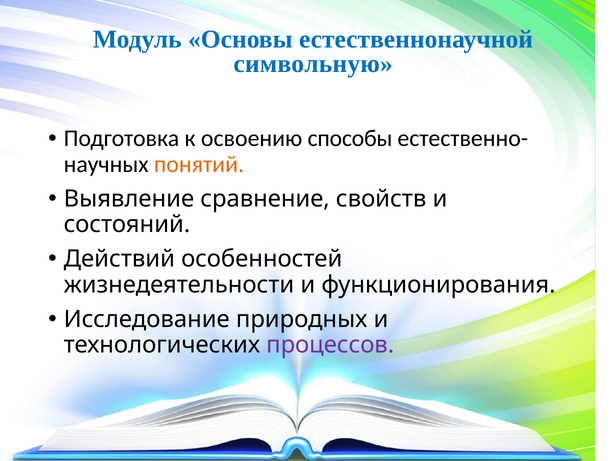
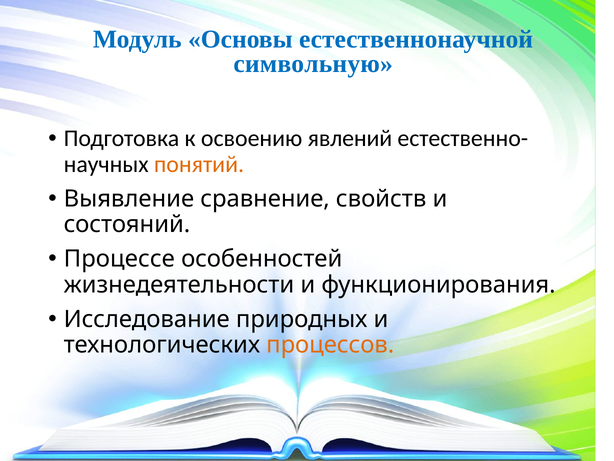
способы: способы -> явлений
Действий: Действий -> Процессе
процессов colour: purple -> orange
